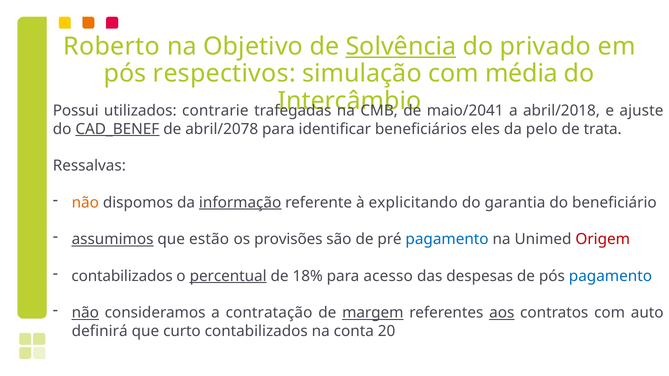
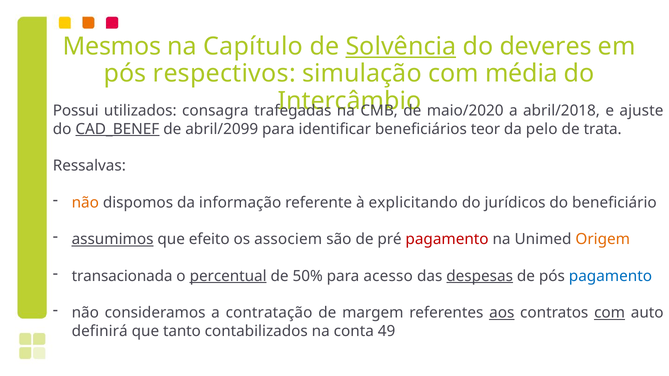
Roberto: Roberto -> Mesmos
Objetivo: Objetivo -> Capítulo
privado: privado -> deveres
contrarie: contrarie -> consagra
maio/2041: maio/2041 -> maio/2020
abril/2078: abril/2078 -> abril/2099
eles: eles -> teor
informação underline: present -> none
garantia: garantia -> jurídicos
estão: estão -> efeito
provisões: provisões -> associem
pagamento at (447, 240) colour: blue -> red
Origem colour: red -> orange
contabilizados at (122, 276): contabilizados -> transacionada
18%: 18% -> 50%
despesas underline: none -> present
não at (85, 313) underline: present -> none
margem underline: present -> none
com at (610, 313) underline: none -> present
curto: curto -> tanto
20: 20 -> 49
